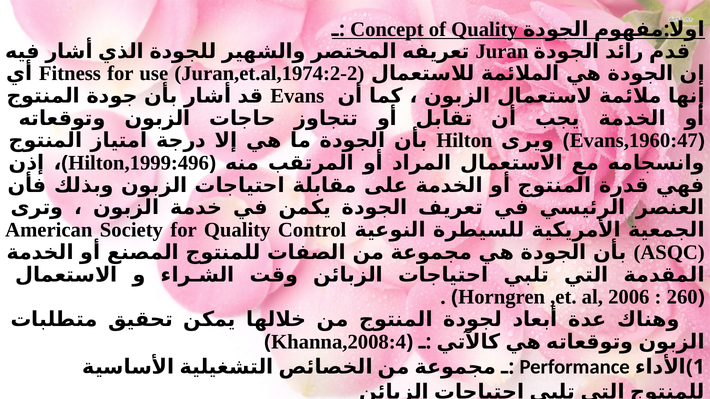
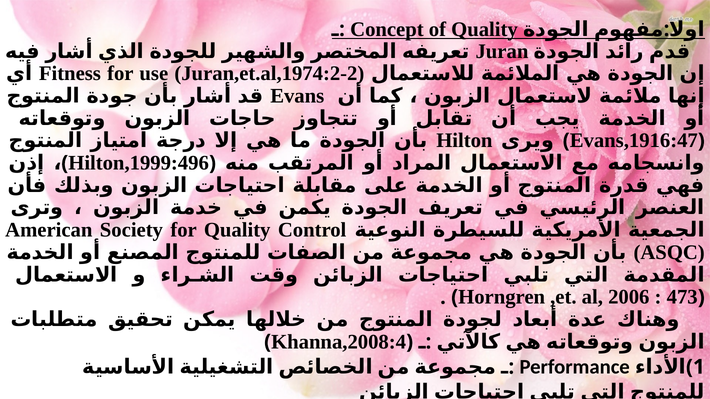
Evans,1960:47: Evans,1960:47 -> Evans,1916:47
260: 260 -> 473
